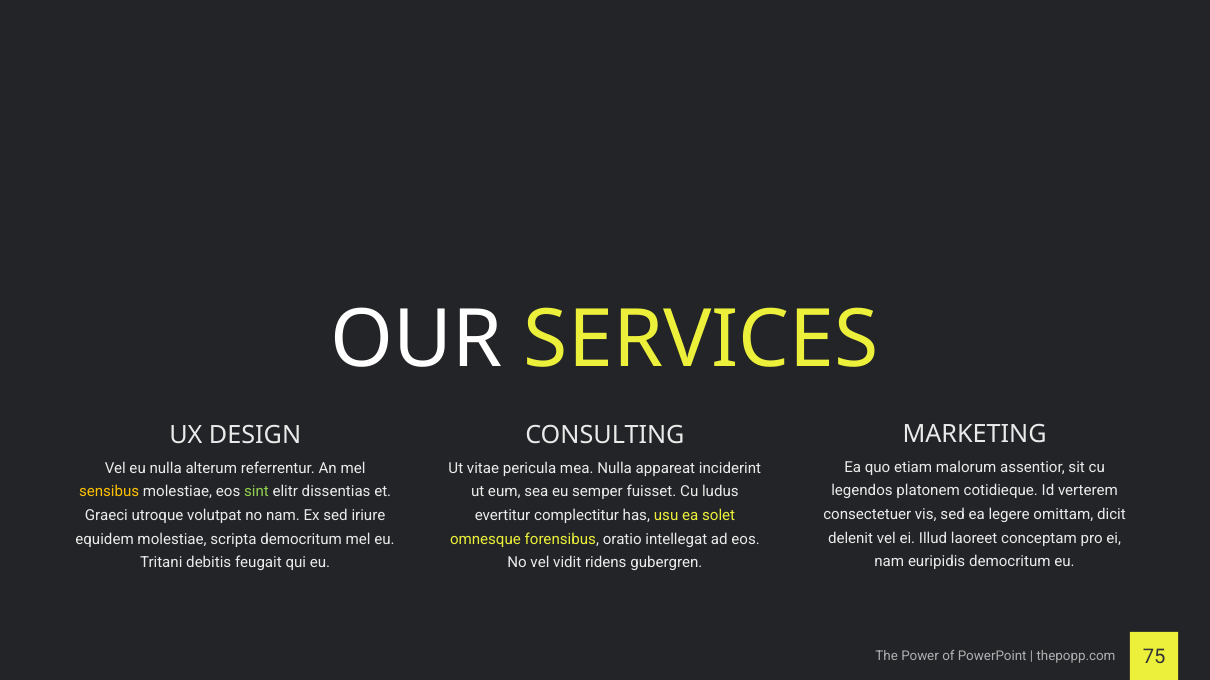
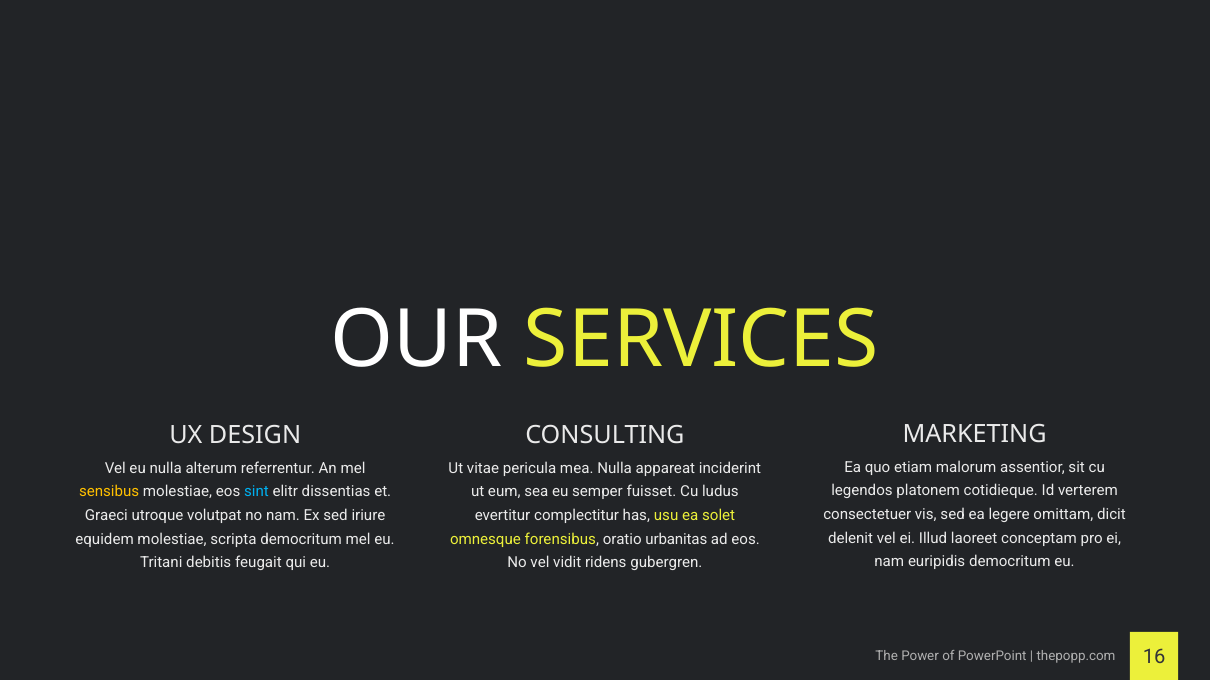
sint colour: light green -> light blue
intellegat: intellegat -> urbanitas
75: 75 -> 16
